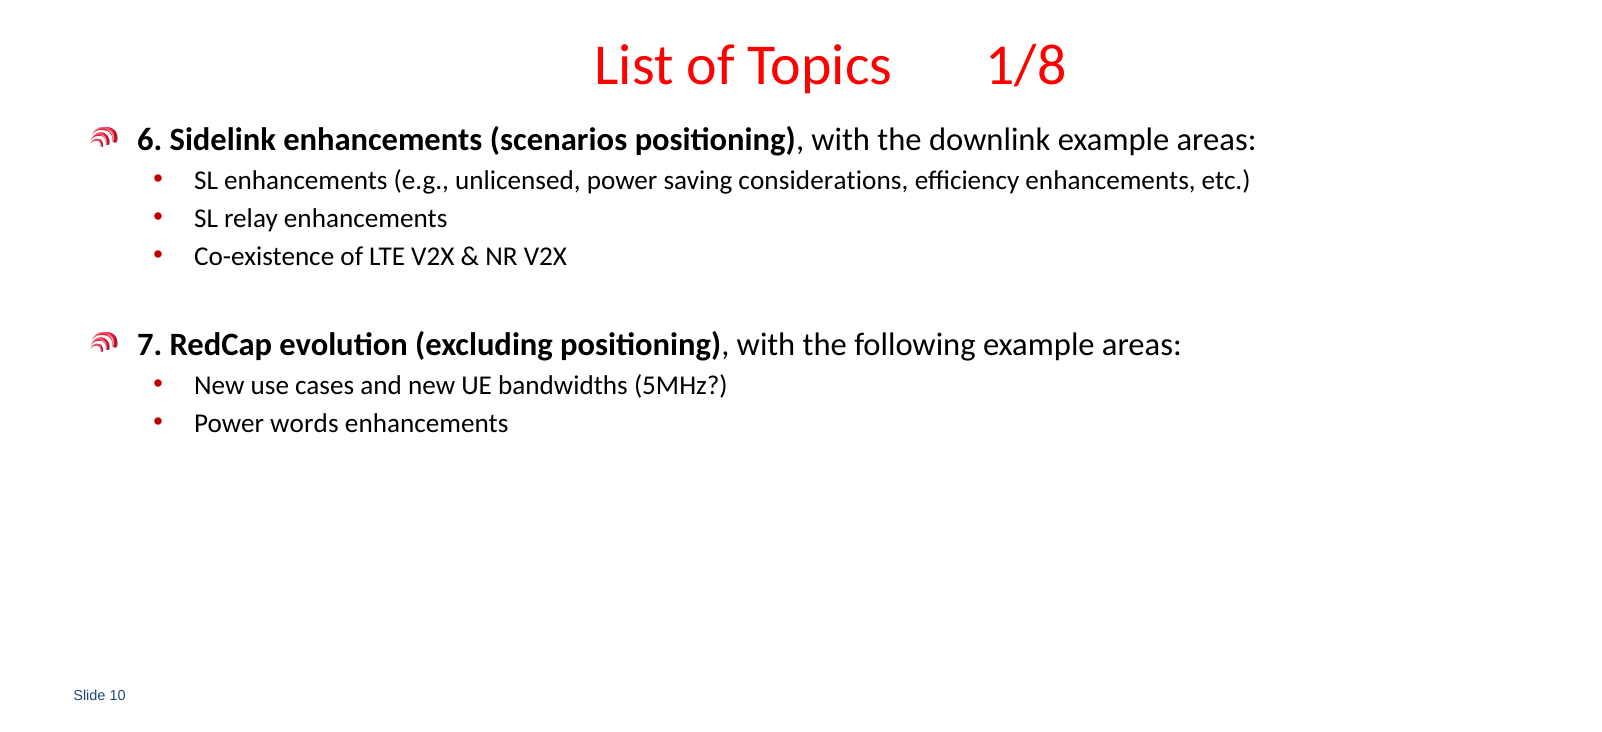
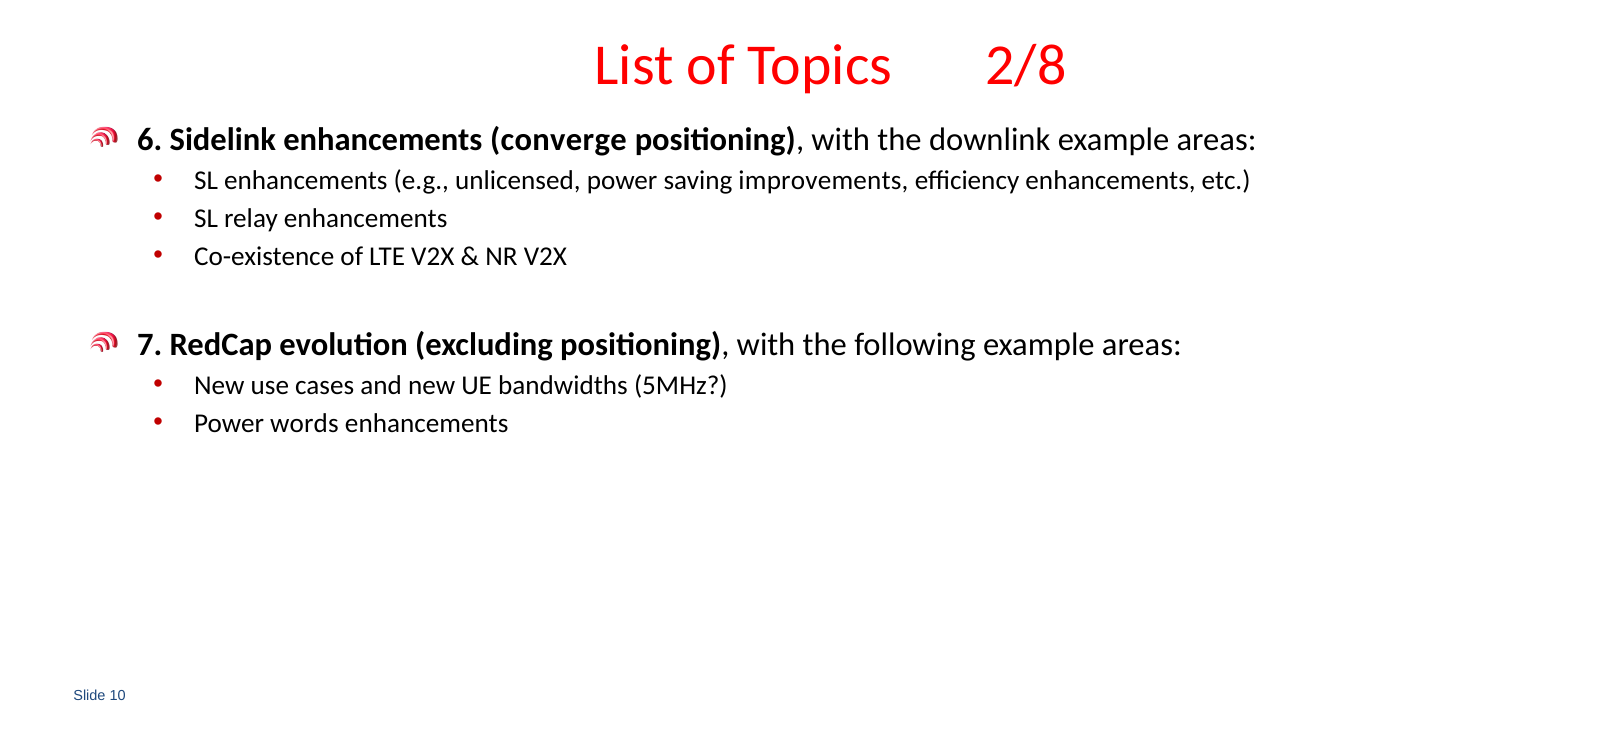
1/8: 1/8 -> 2/8
scenarios: scenarios -> converge
considerations: considerations -> improvements
